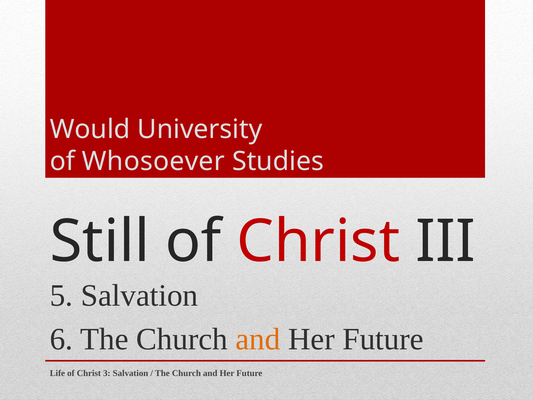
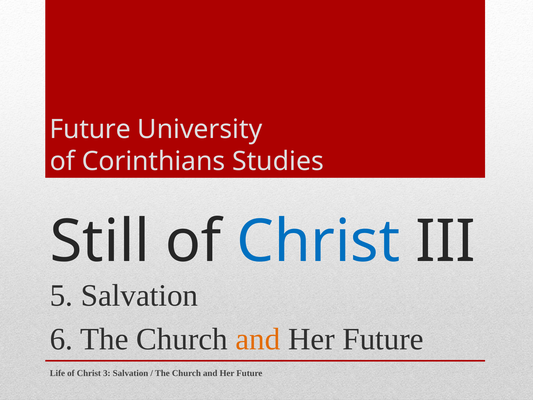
Would at (90, 129): Would -> Future
Whosoever: Whosoever -> Corinthians
Christ at (318, 241) colour: red -> blue
